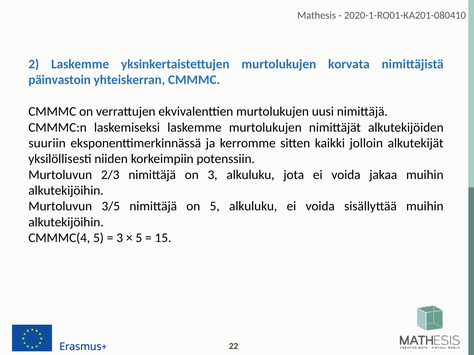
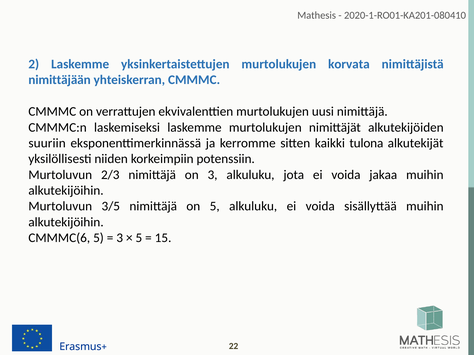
päinvastoin: päinvastoin -> nimittäjään
jolloin: jolloin -> tulona
CMMMC(4: CMMMC(4 -> CMMMC(6
